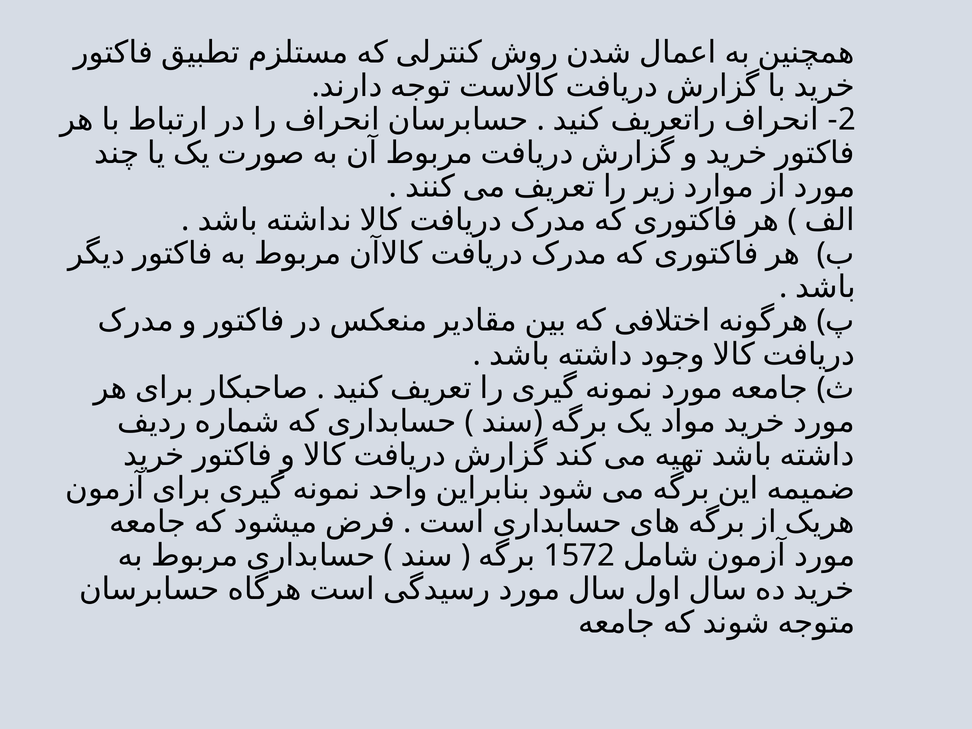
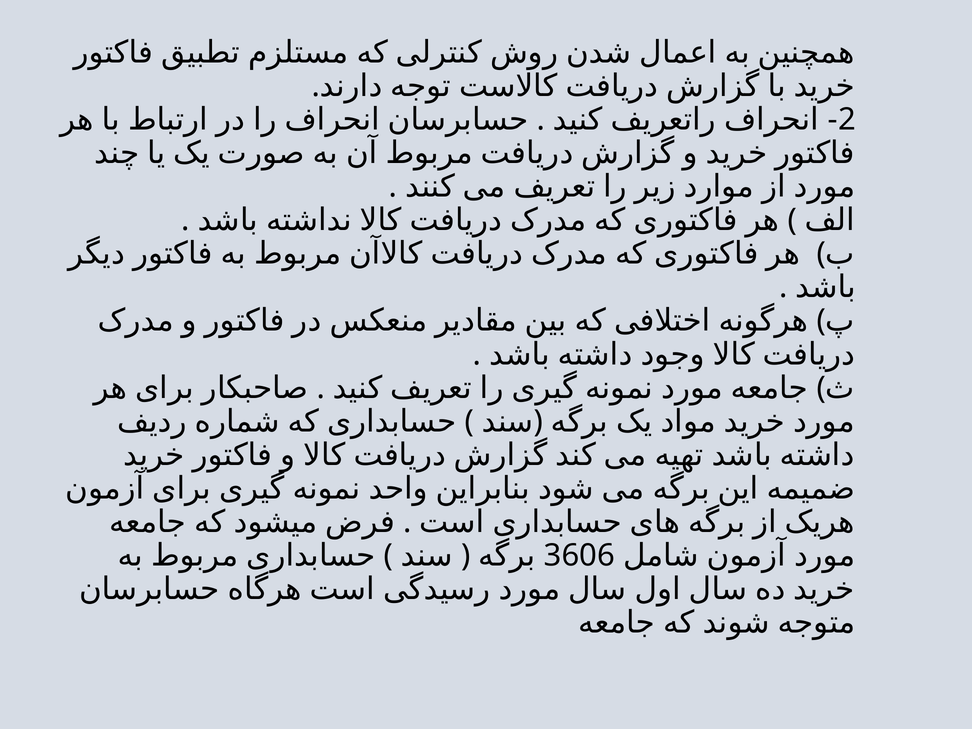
1572: 1572 -> 3606
